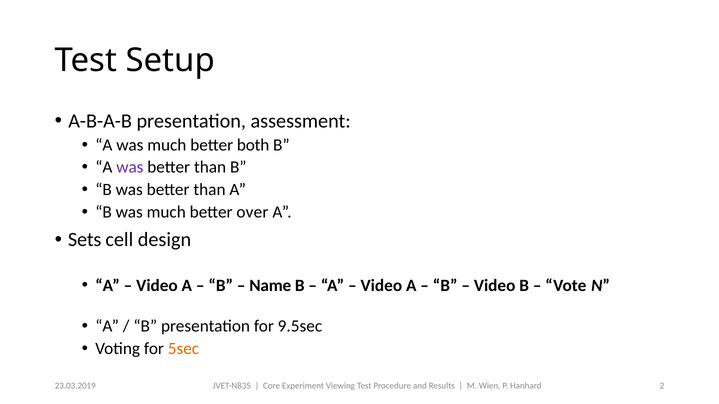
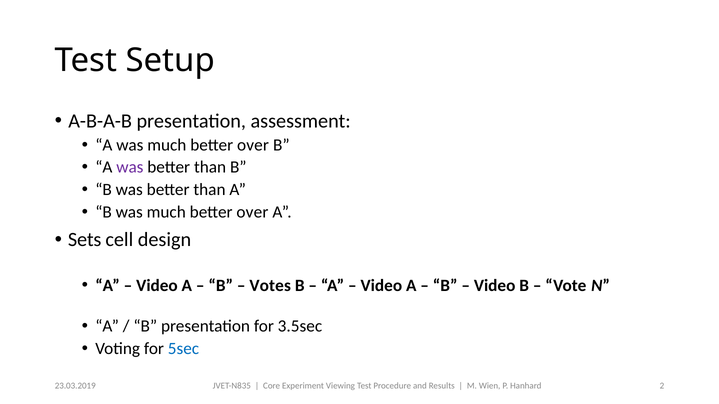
both at (253, 145): both -> over
Name: Name -> Votes
9.5sec: 9.5sec -> 3.5sec
5sec colour: orange -> blue
